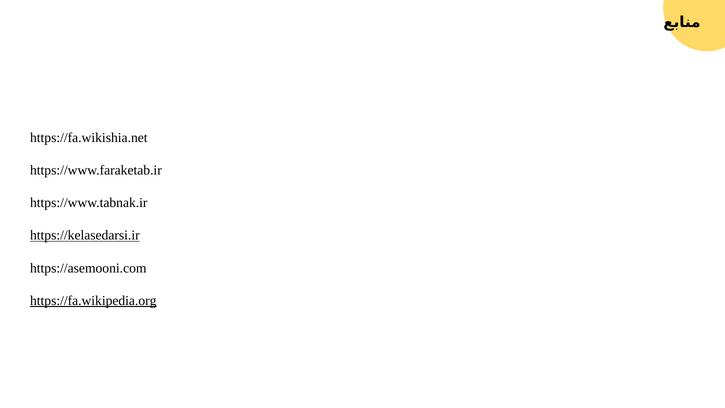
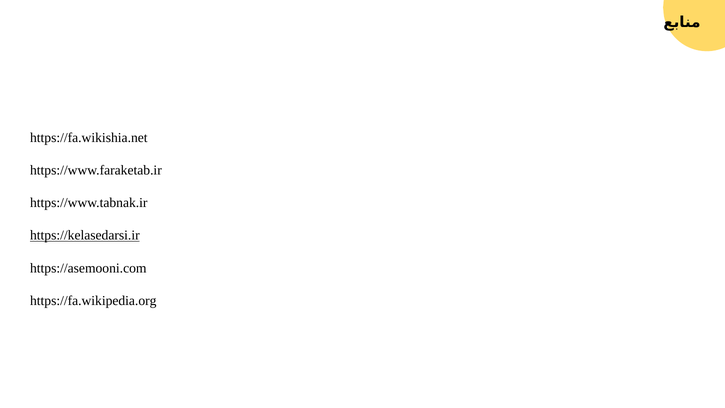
https://fa.wikipedia.org underline: present -> none
